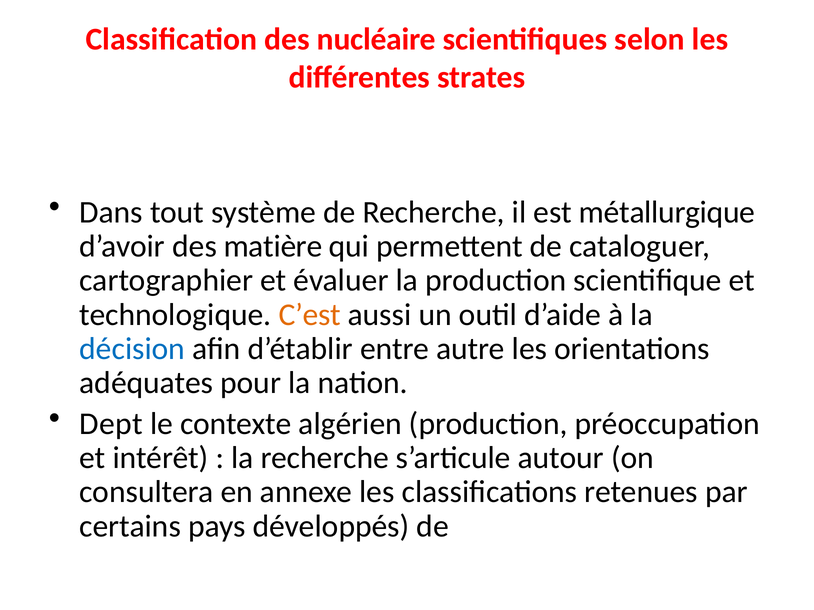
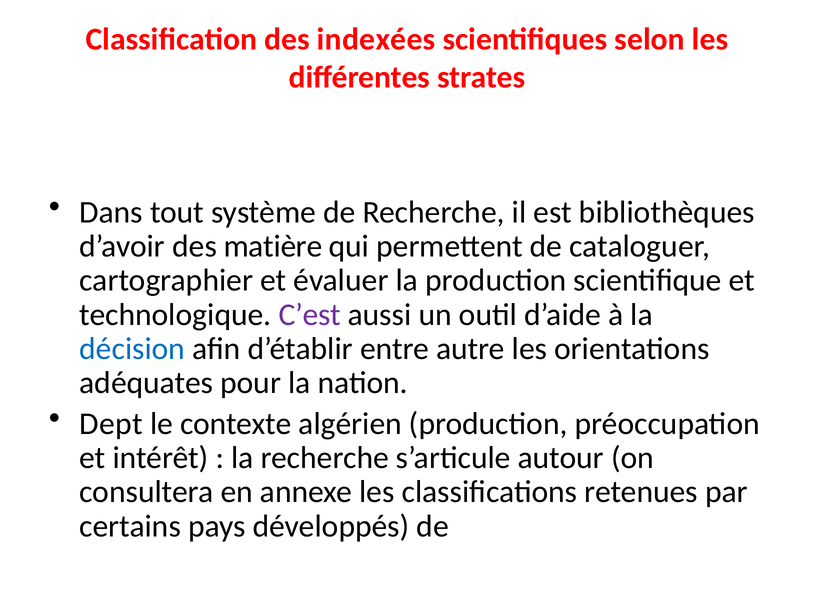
nucléaire: nucléaire -> indexées
métallurgique: métallurgique -> bibliothèques
C’est colour: orange -> purple
